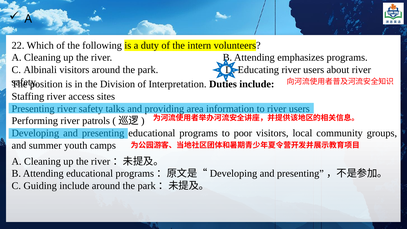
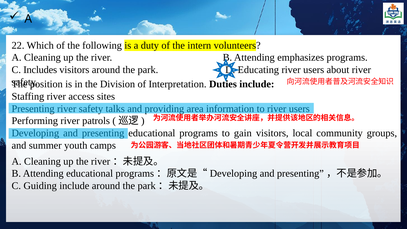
Albinali: Albinali -> Includes
poor: poor -> gain
